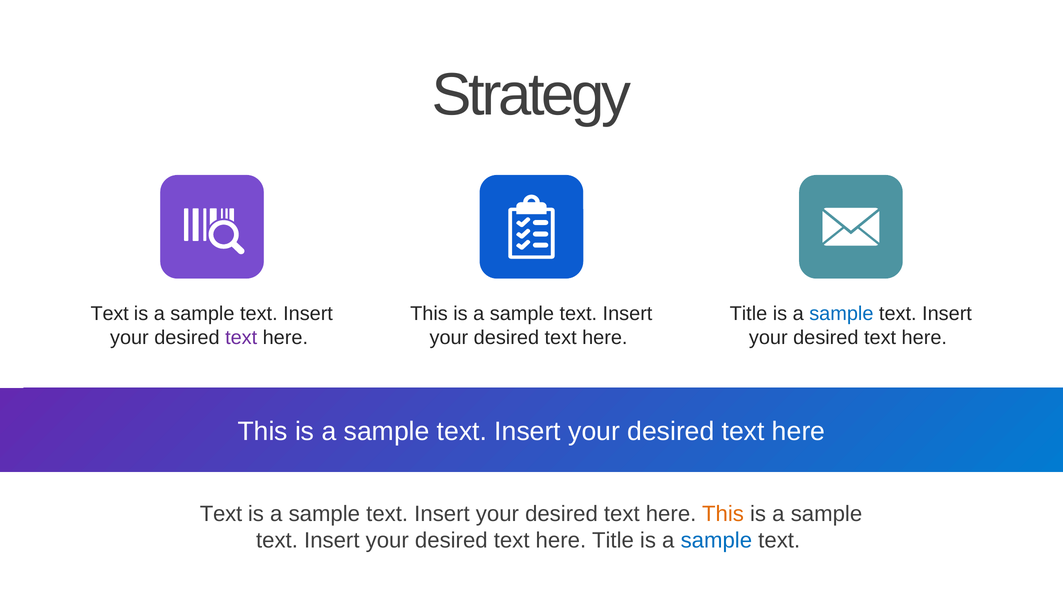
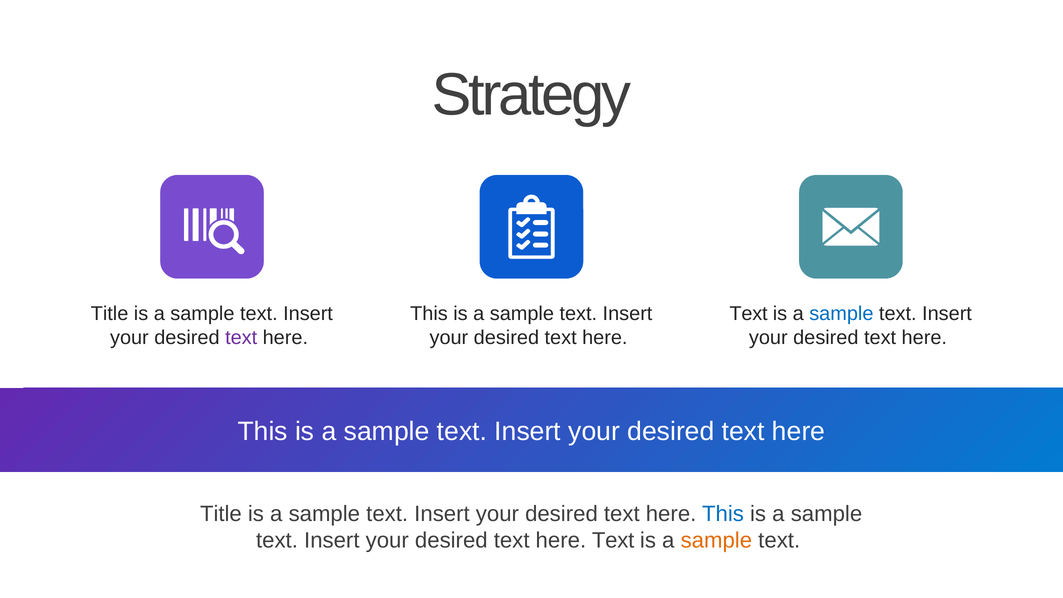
Text at (110, 314): Text -> Title
Title at (748, 314): Title -> Text
Text at (221, 514): Text -> Title
This at (723, 514) colour: orange -> blue
Title at (613, 540): Title -> Text
sample at (716, 540) colour: blue -> orange
